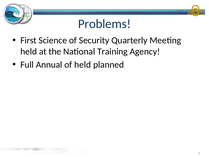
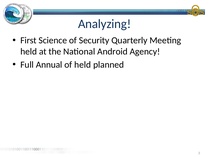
Problems: Problems -> Analyzing
Training: Training -> Android
